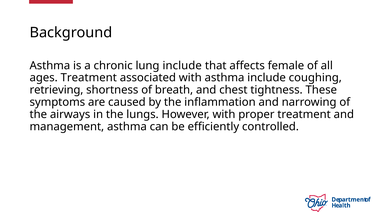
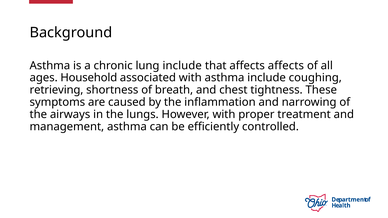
affects female: female -> affects
ages Treatment: Treatment -> Household
